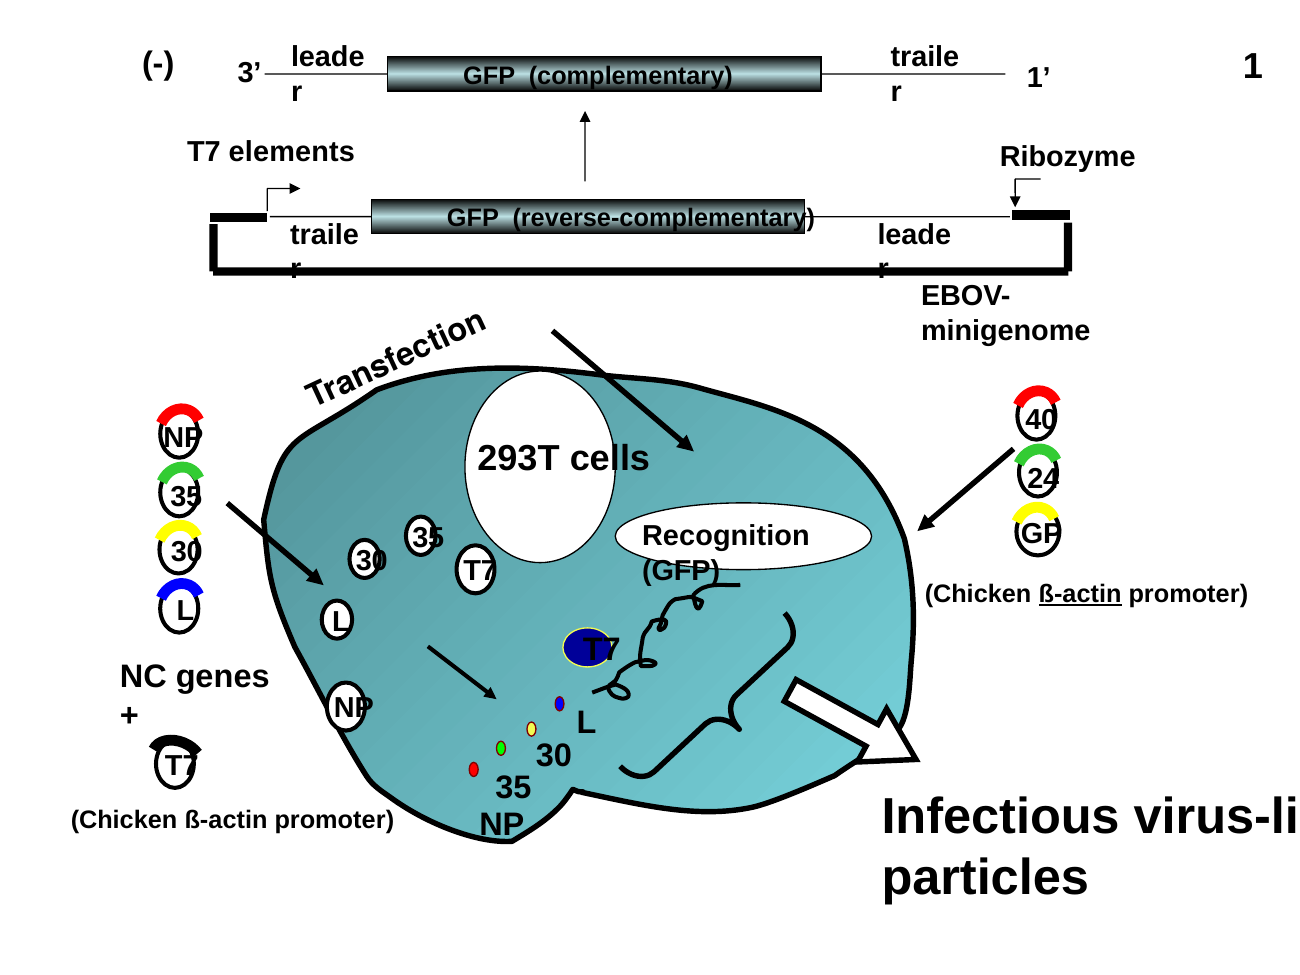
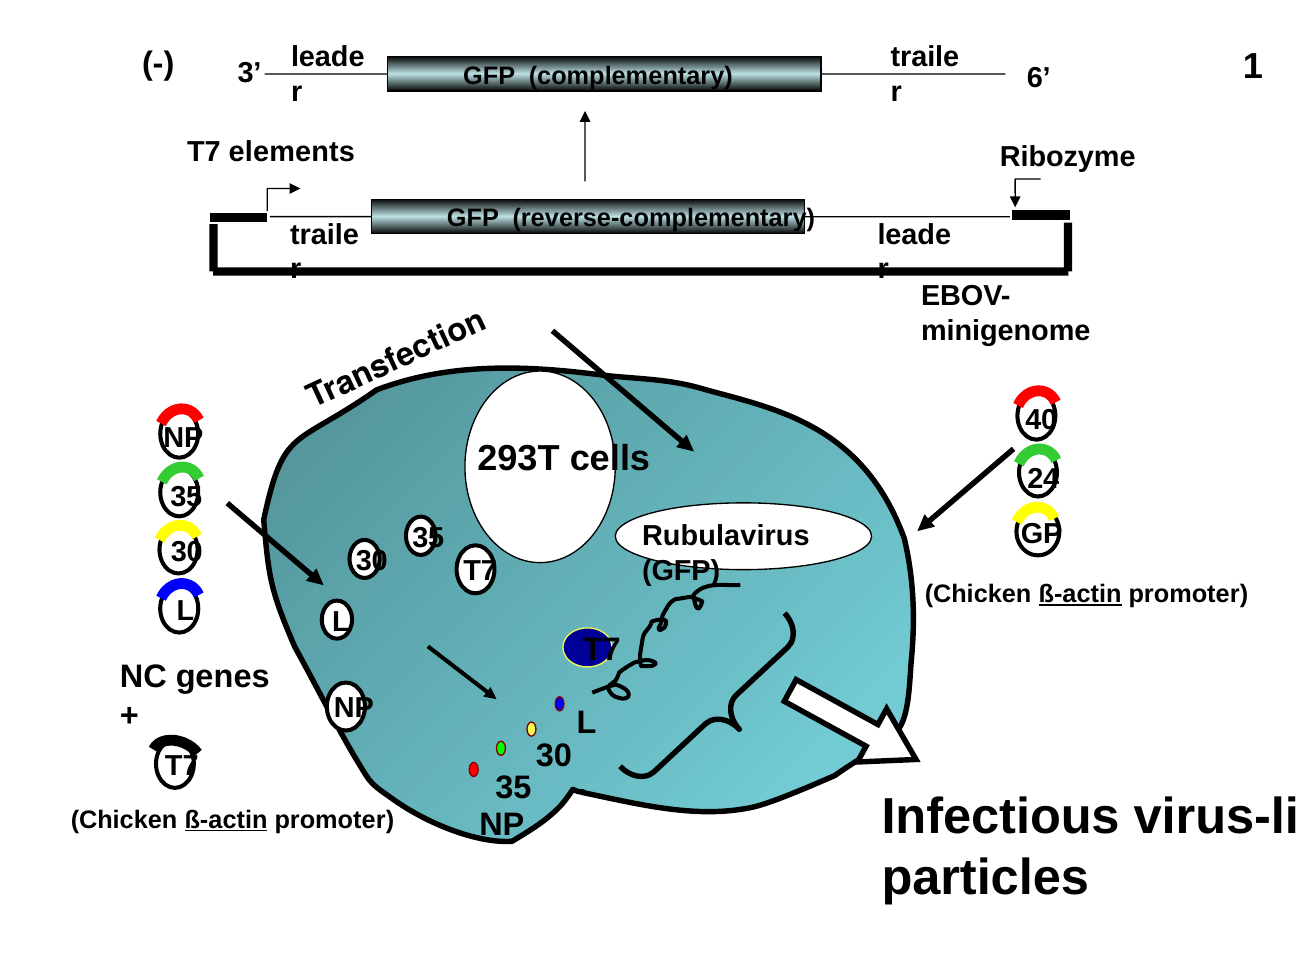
3 1: 1 -> 6
Recognition: Recognition -> Rubulavirus
ß-actin at (226, 820) underline: none -> present
